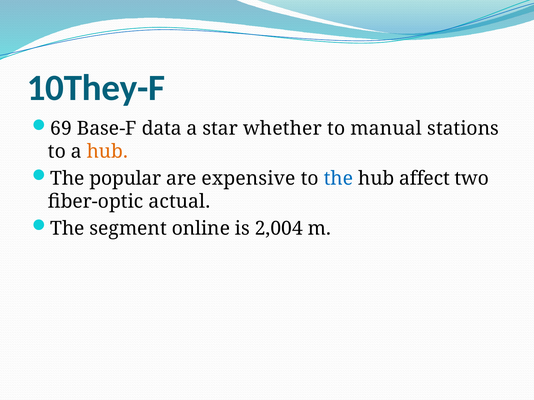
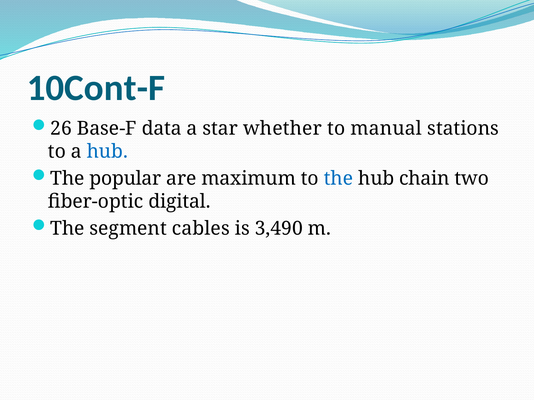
10They-F: 10They-F -> 10Cont-F
69: 69 -> 26
hub at (107, 152) colour: orange -> blue
expensive: expensive -> maximum
affect: affect -> chain
actual: actual -> digital
online: online -> cables
2,004: 2,004 -> 3,490
